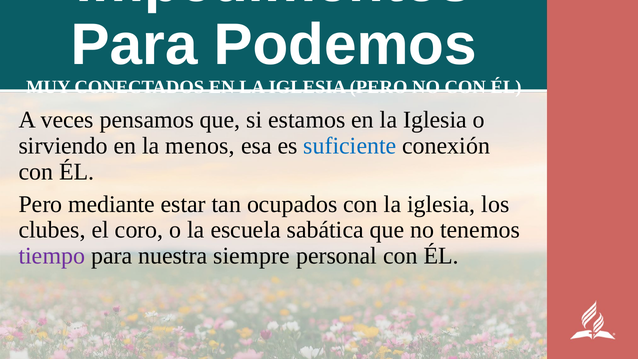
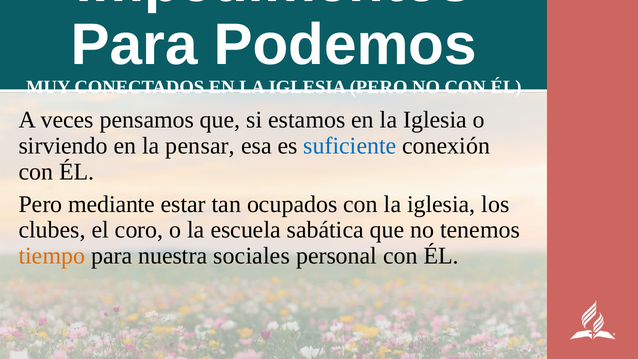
menos: menos -> pensar
tiempo colour: purple -> orange
siempre: siempre -> sociales
